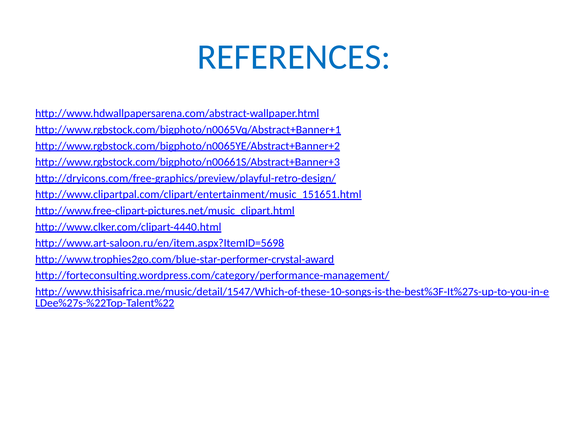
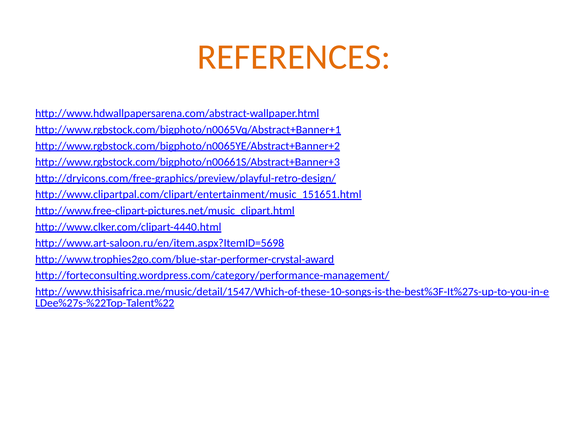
REFERENCES colour: blue -> orange
